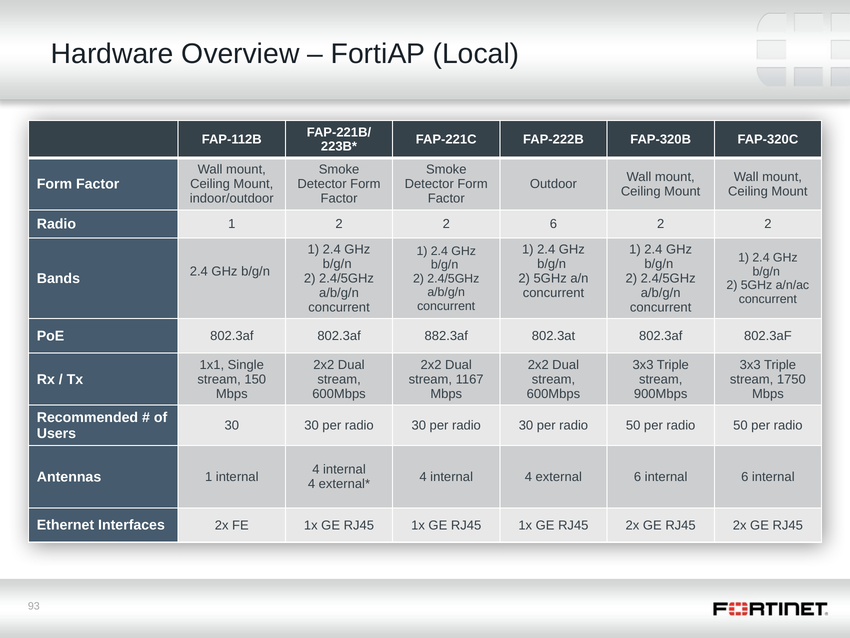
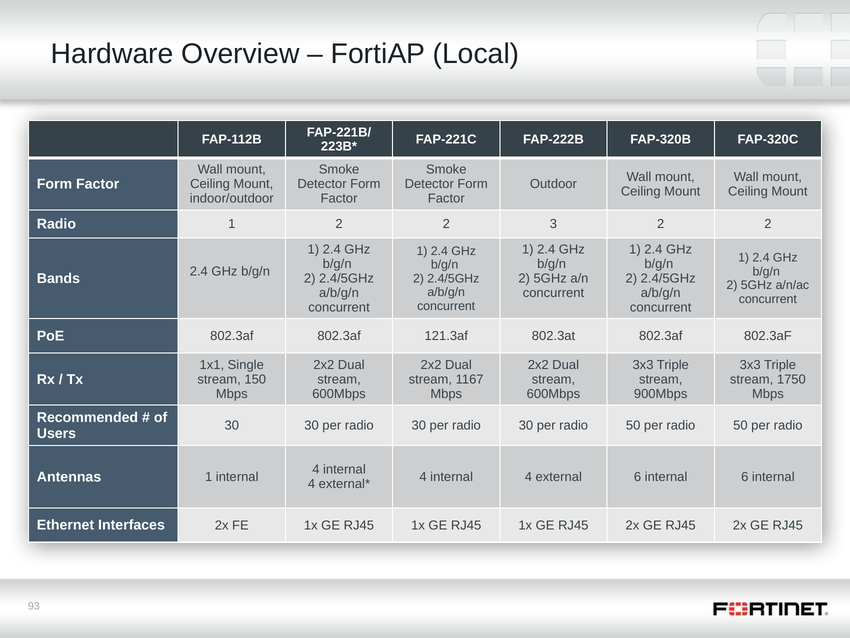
2 6: 6 -> 3
882.3af: 882.3af -> 121.3af
